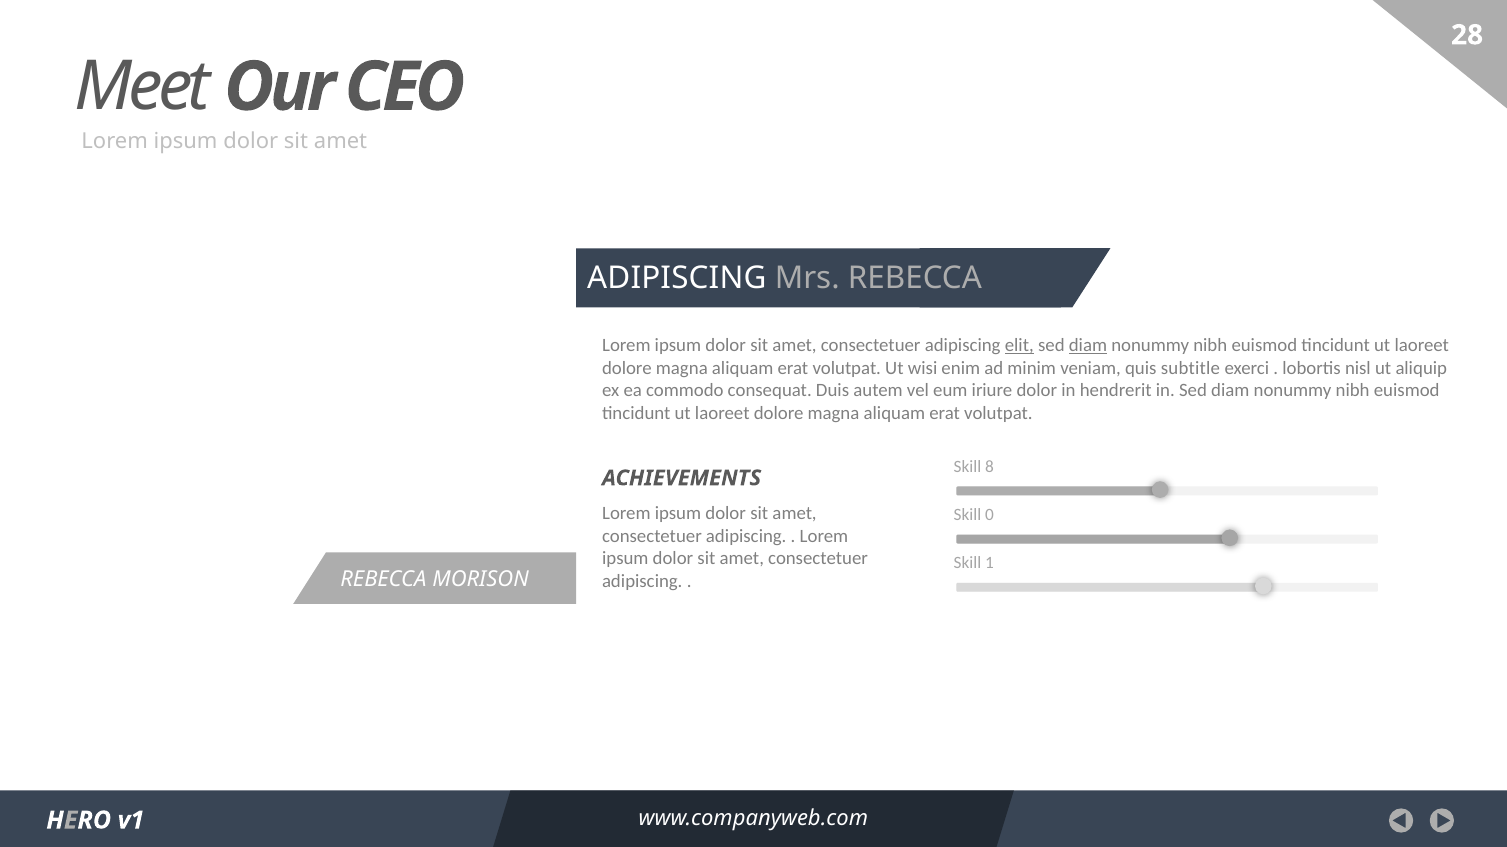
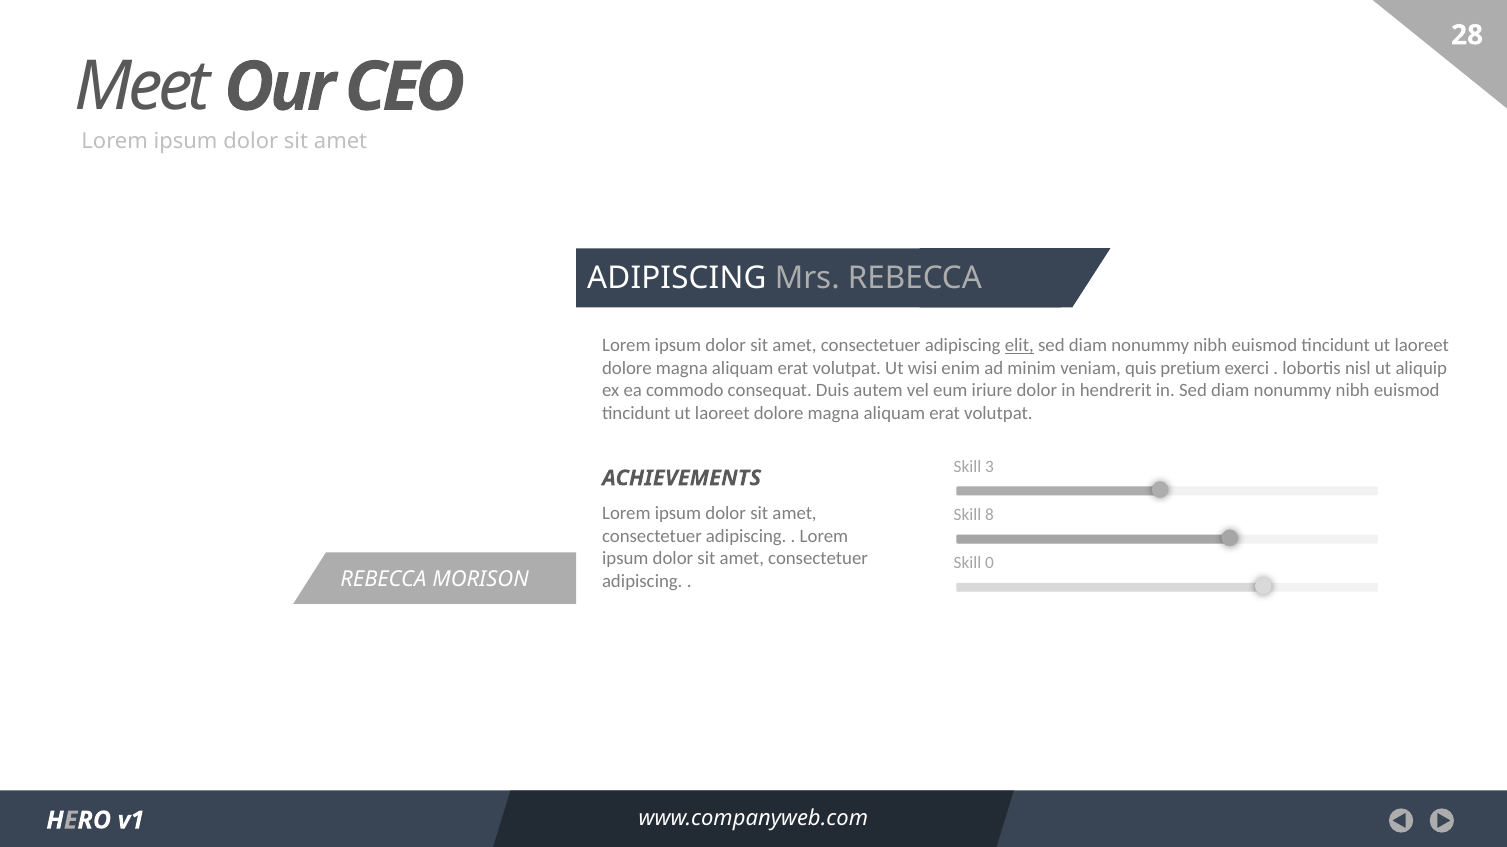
diam at (1088, 346) underline: present -> none
subtitle: subtitle -> pretium
8: 8 -> 3
0: 0 -> 8
1: 1 -> 0
